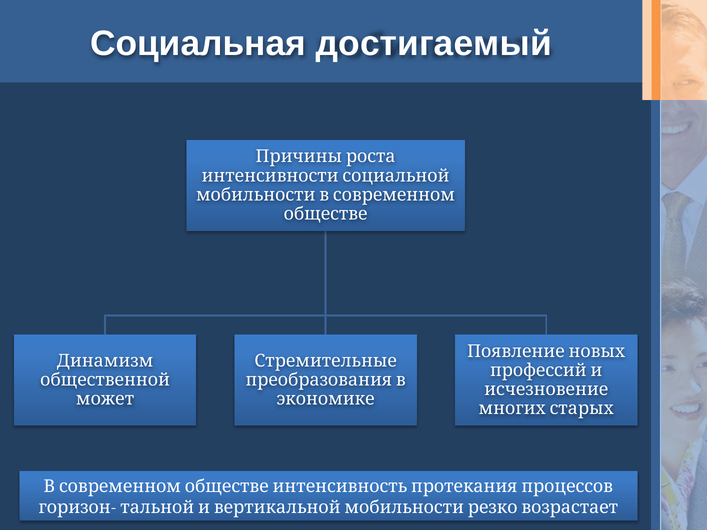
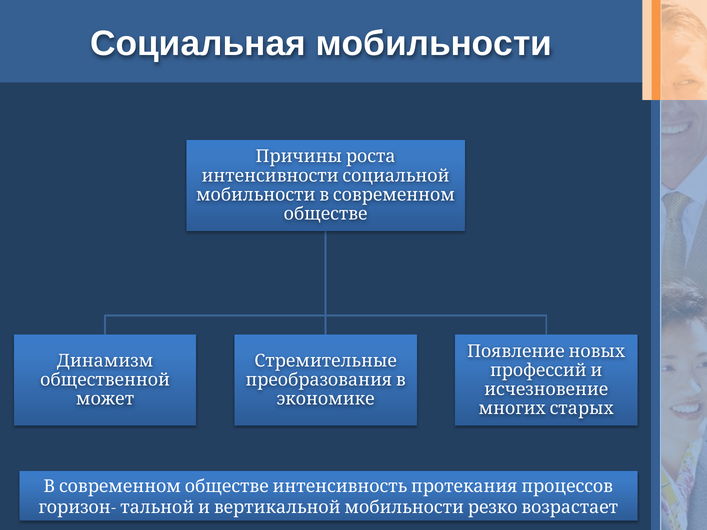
достигаемый: достигаемый -> мобильности
